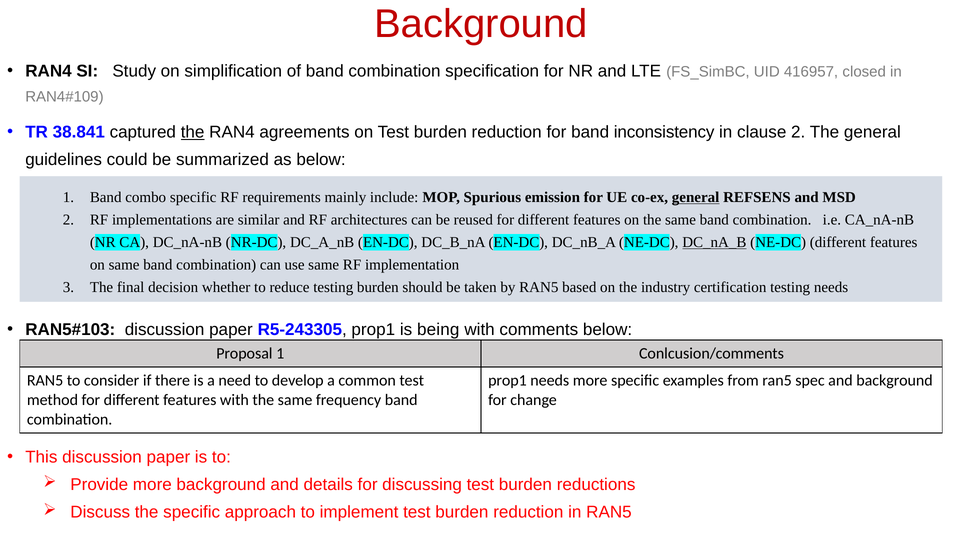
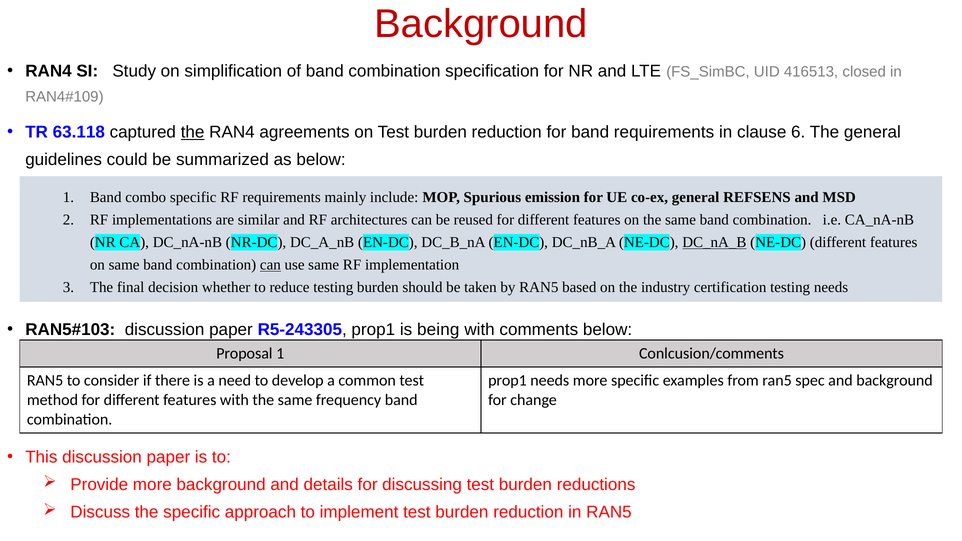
416957: 416957 -> 416513
38.841: 38.841 -> 63.118
band inconsistency: inconsistency -> requirements
clause 2: 2 -> 6
general at (696, 197) underline: present -> none
can at (270, 265) underline: none -> present
